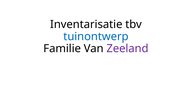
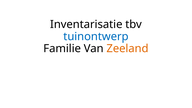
Zeeland colour: purple -> orange
